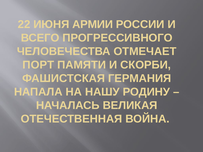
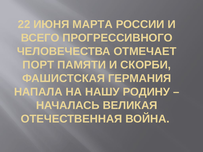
АРМИИ: АРМИИ -> МАРТА
